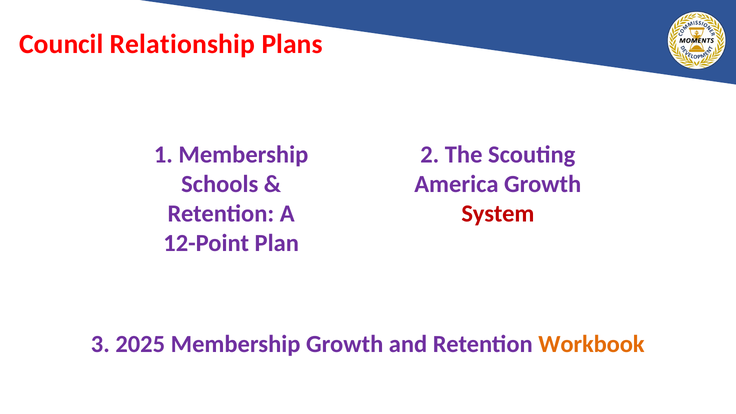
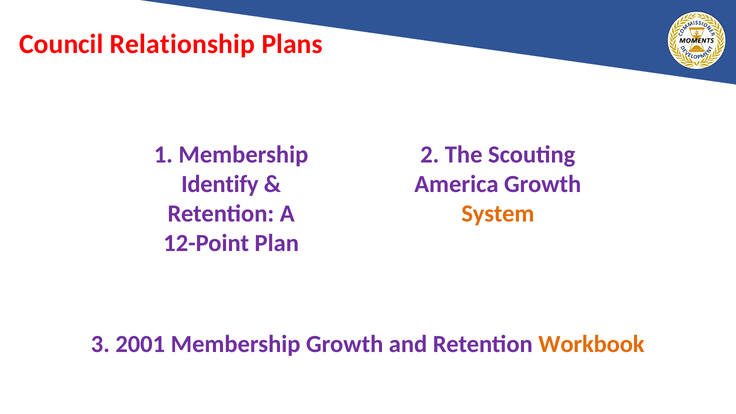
Schools: Schools -> Identify
System colour: red -> orange
2025: 2025 -> 2001
